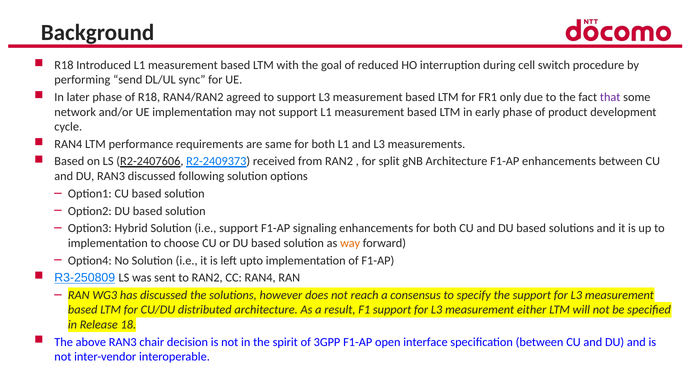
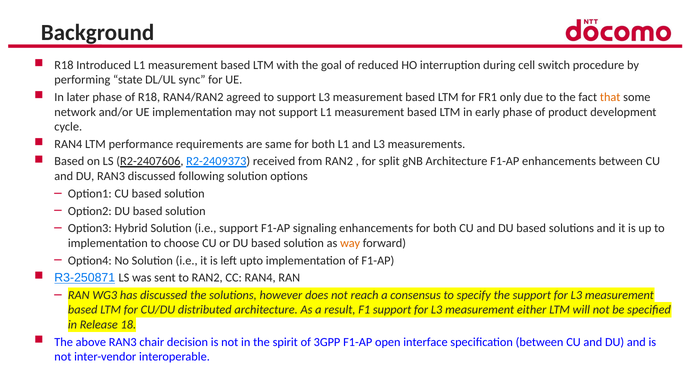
send: send -> state
that colour: purple -> orange
R3-250809: R3-250809 -> R3-250871
